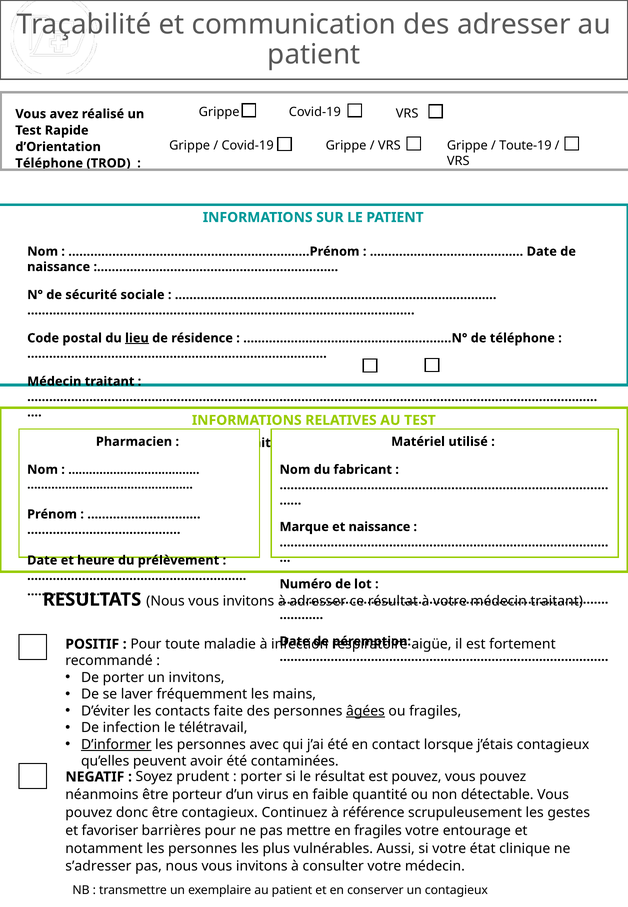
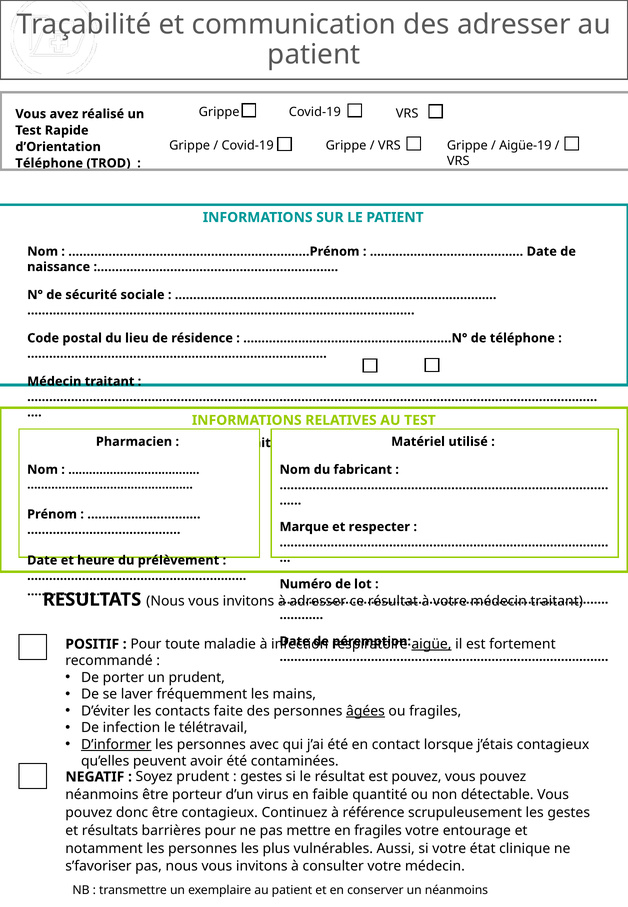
Toute-19: Toute-19 -> Aigüe-19
lieu underline: present -> none
et naissance: naissance -> respecter
aigüe underline: none -> present
un invitons: invitons -> prudent
porter at (261, 777): porter -> gestes
favoriser: favoriser -> résultats
s’adresser: s’adresser -> s’favoriser
un contagieux: contagieux -> néanmoins
